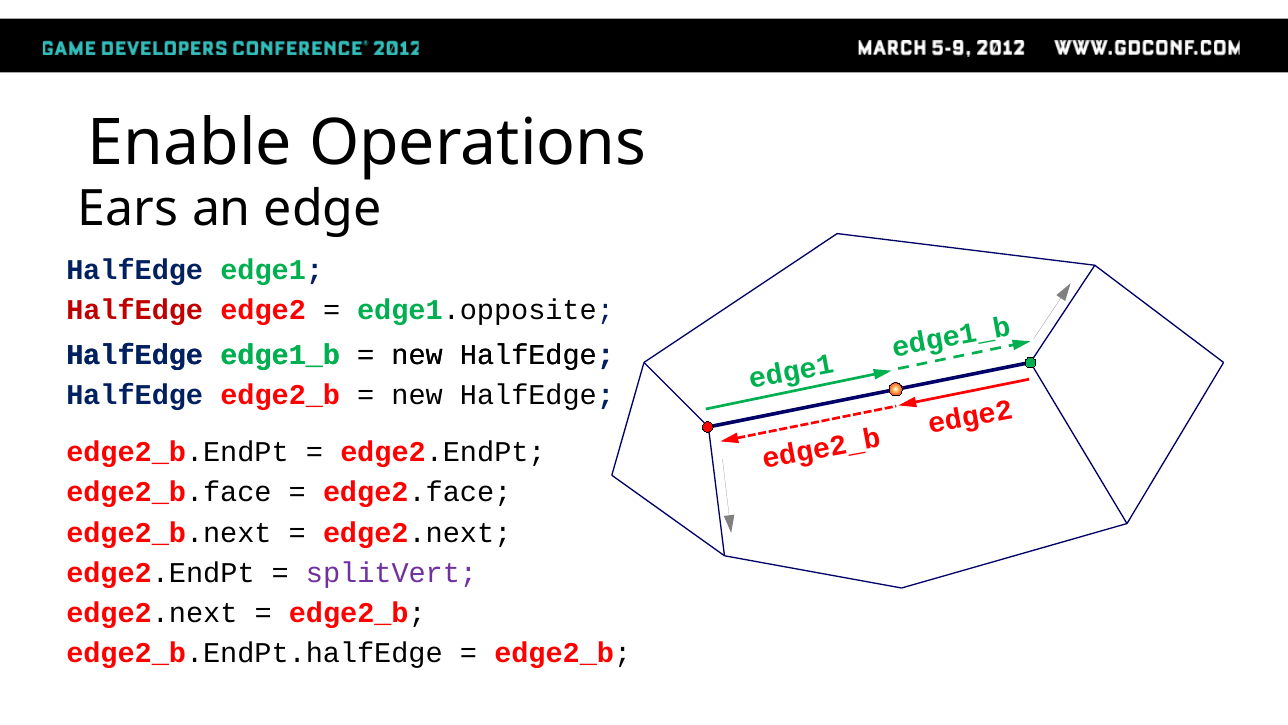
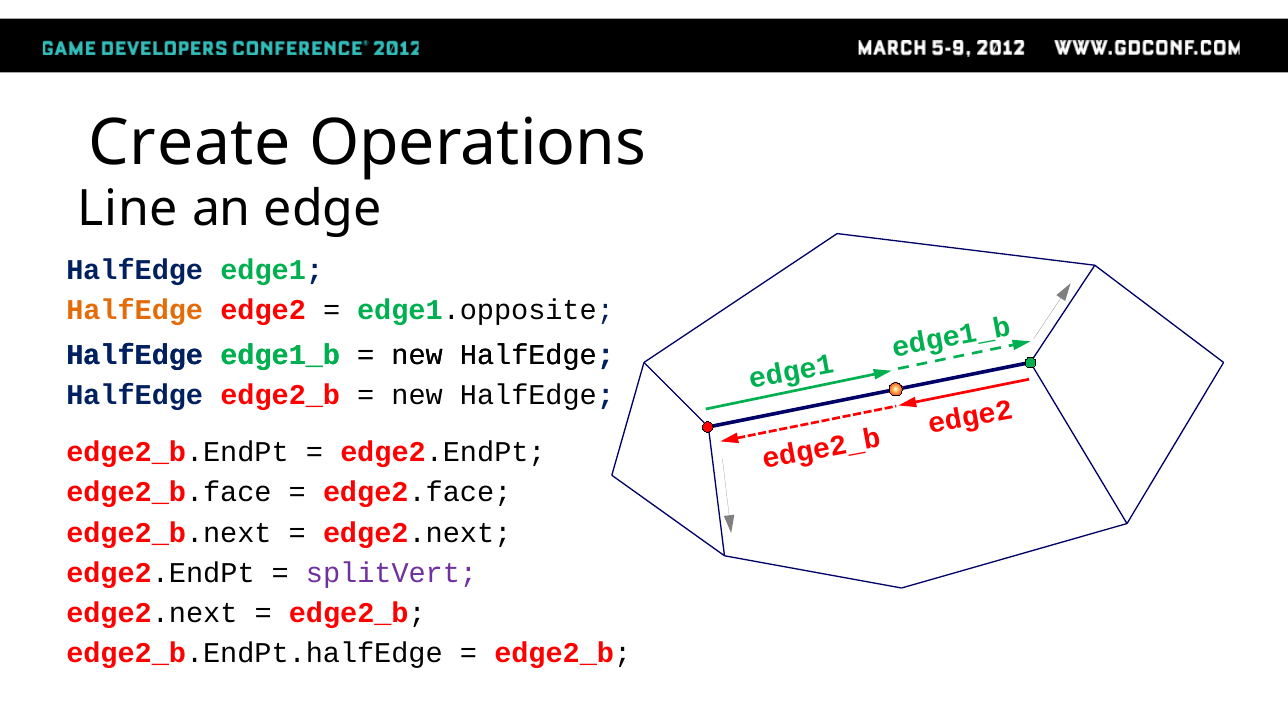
Enable: Enable -> Create
Ears: Ears -> Line
HalfEdge at (135, 310) colour: red -> orange
